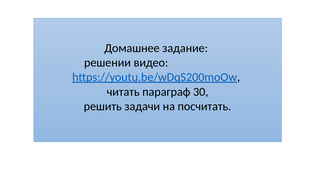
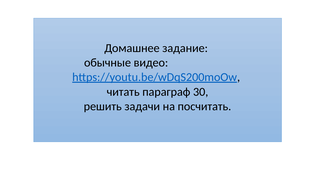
решении: решении -> обычные
